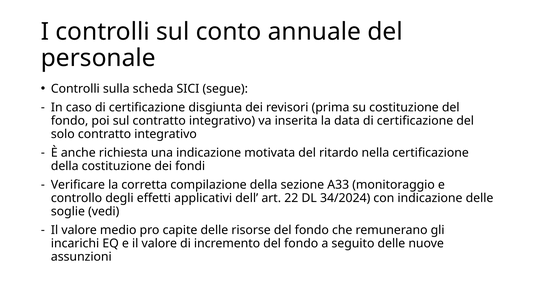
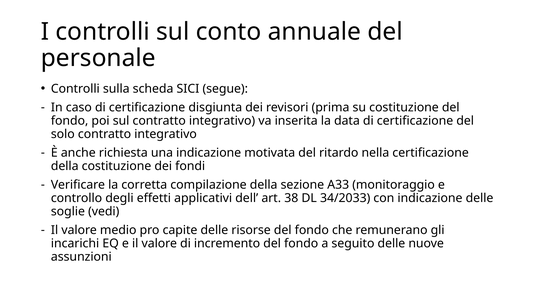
22: 22 -> 38
34/2024: 34/2024 -> 34/2033
